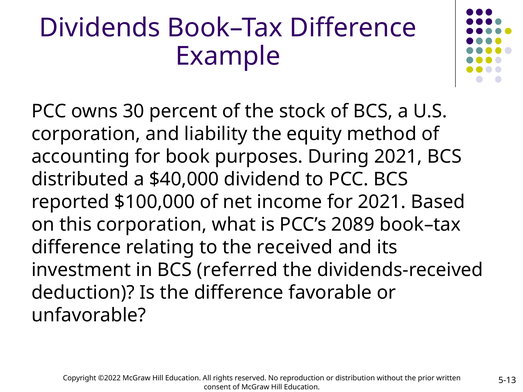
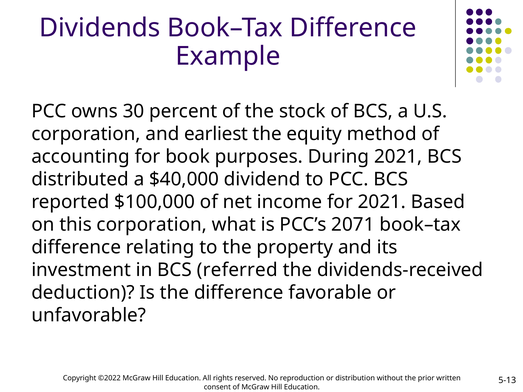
liability: liability -> earliest
2089: 2089 -> 2071
received: received -> property
